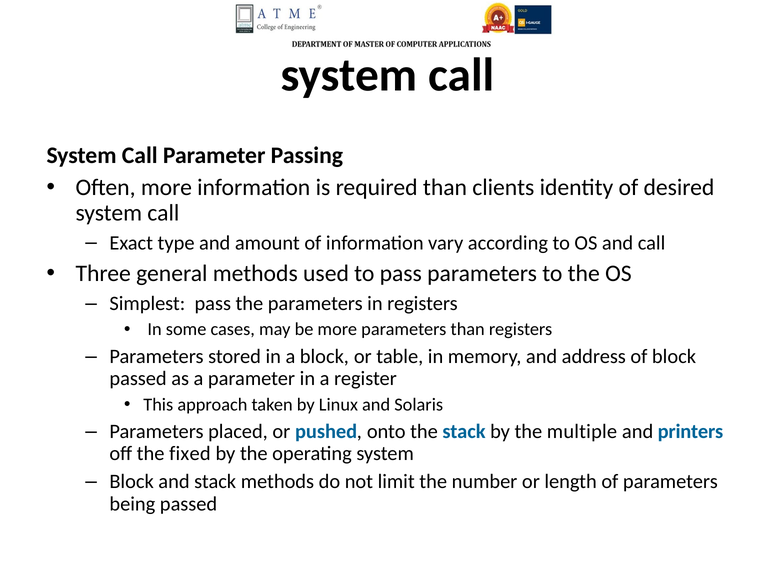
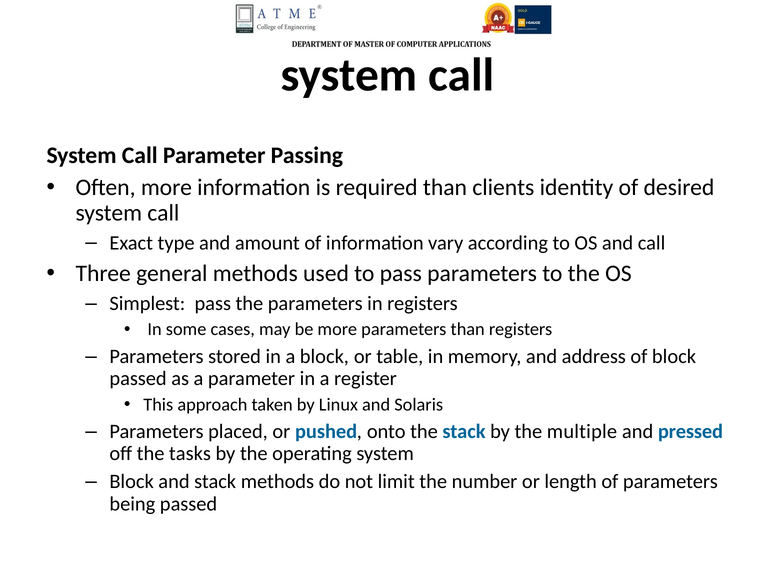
printers: printers -> pressed
fixed: fixed -> tasks
